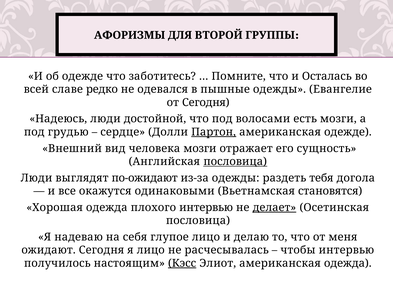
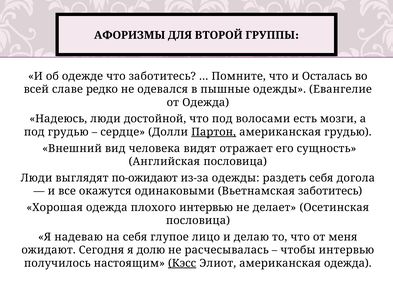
от Сегодня: Сегодня -> Одежда
американская одежде: одежде -> грудью
человека мозги: мозги -> видят
пословица at (235, 161) underline: present -> none
раздеть тебя: тебя -> себя
Вьетнамская становятся: становятся -> заботитесь
делает underline: present -> none
я лицо: лицо -> долю
